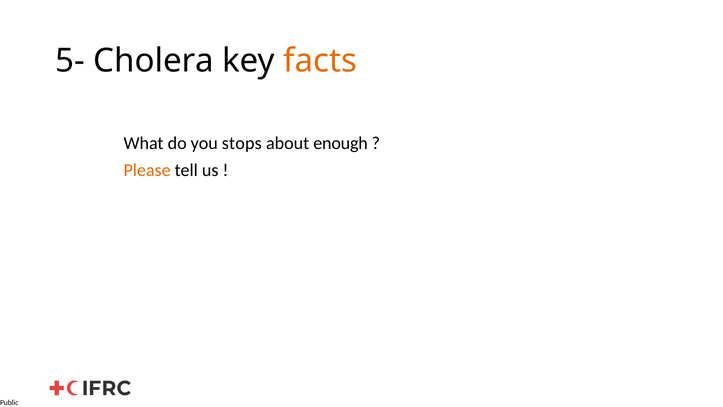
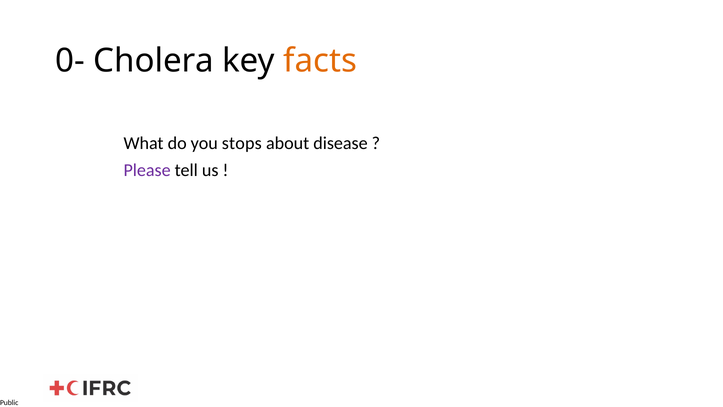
5-: 5- -> 0-
enough: enough -> disease
Please colour: orange -> purple
